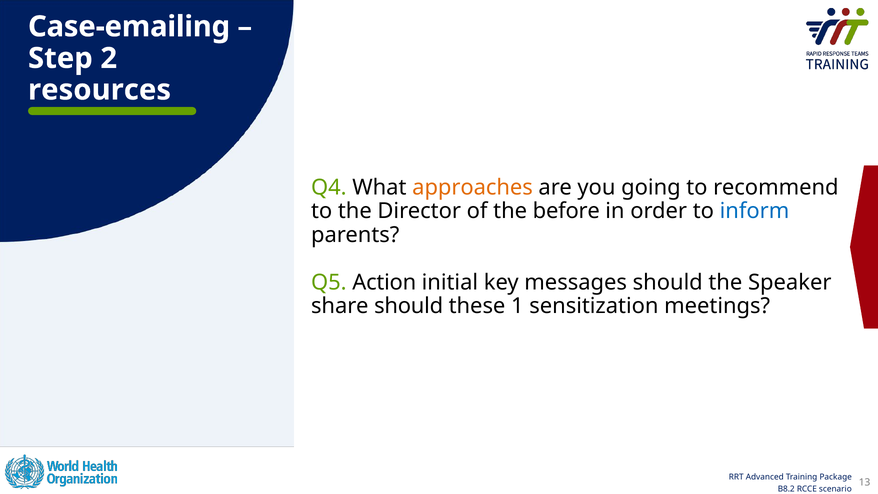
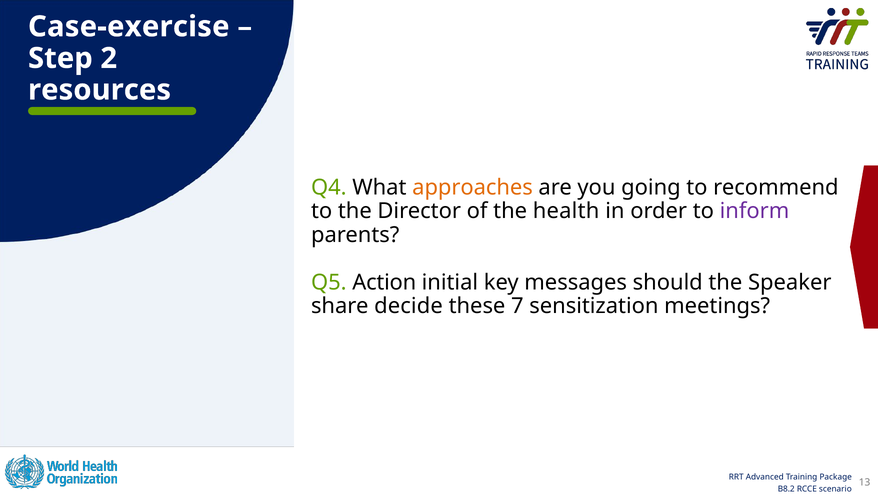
Case-emailing: Case-emailing -> Case-exercise
before: before -> health
inform colour: blue -> purple
share should: should -> decide
1: 1 -> 7
